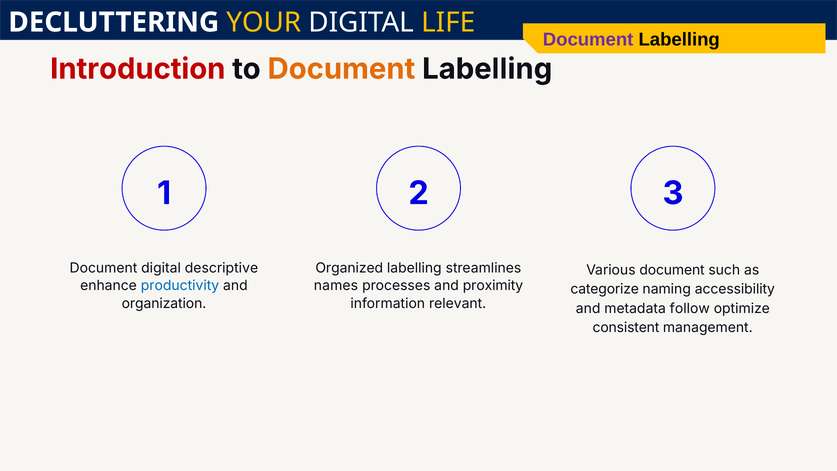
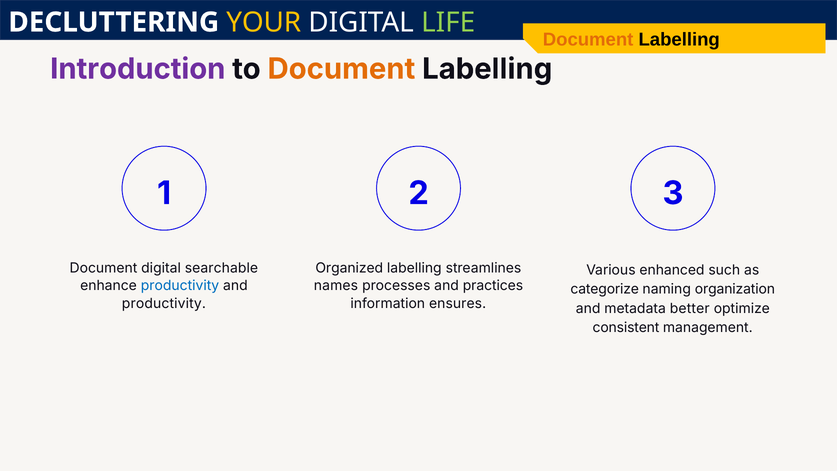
LIFE colour: yellow -> light green
Document at (588, 39) colour: purple -> orange
Introduction colour: red -> purple
descriptive: descriptive -> searchable
Various document: document -> enhanced
proximity: proximity -> practices
accessibility: accessibility -> organization
organization at (164, 303): organization -> productivity
relevant: relevant -> ensures
follow: follow -> better
